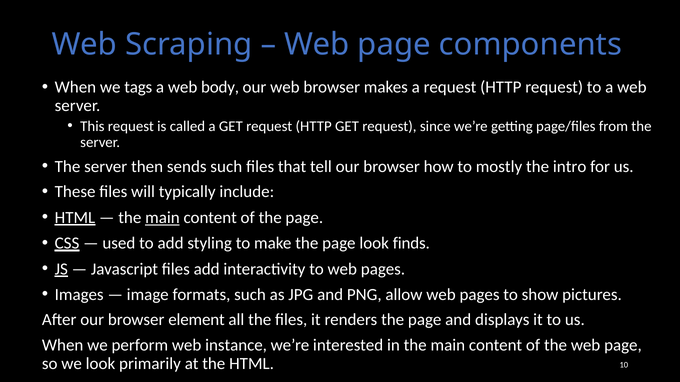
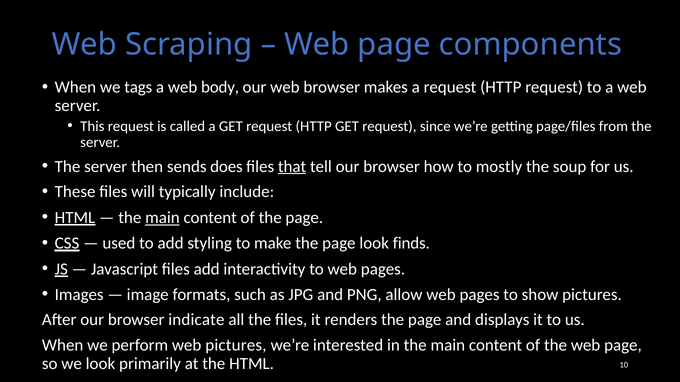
sends such: such -> does
that underline: none -> present
intro: intro -> soup
element: element -> indicate
web instance: instance -> pictures
